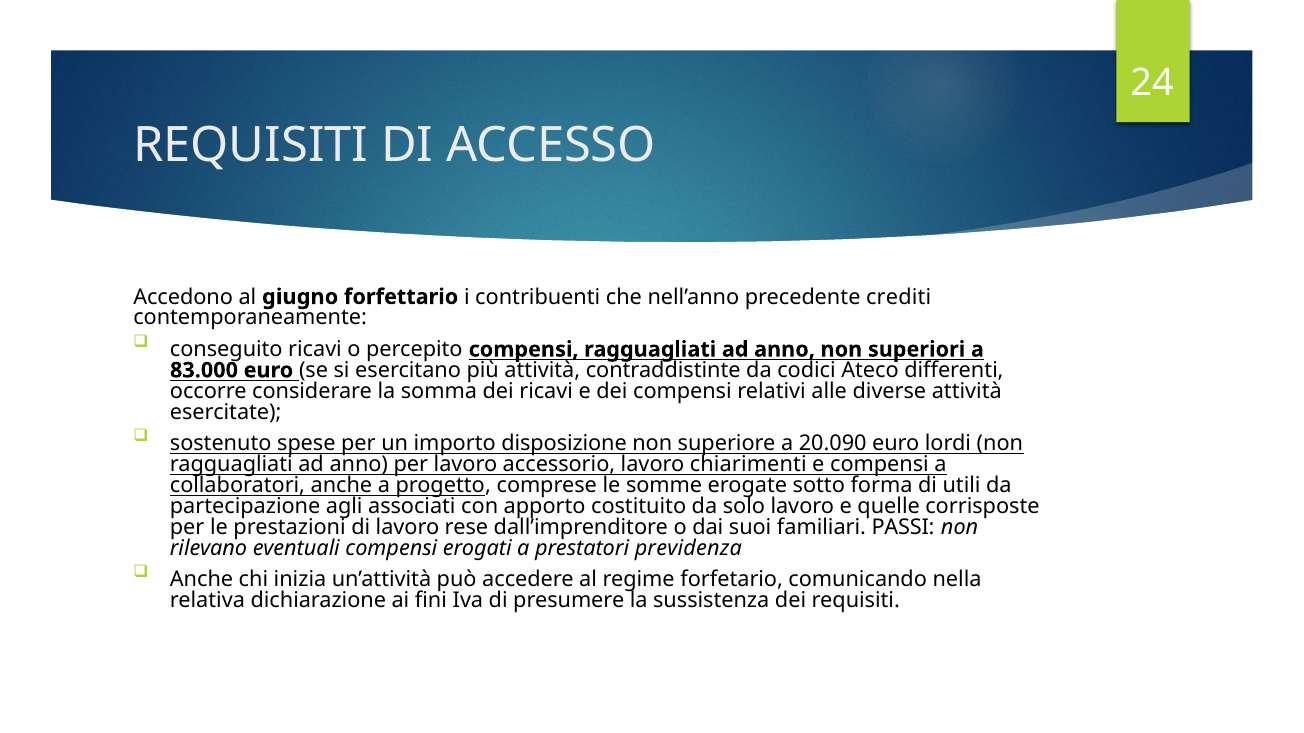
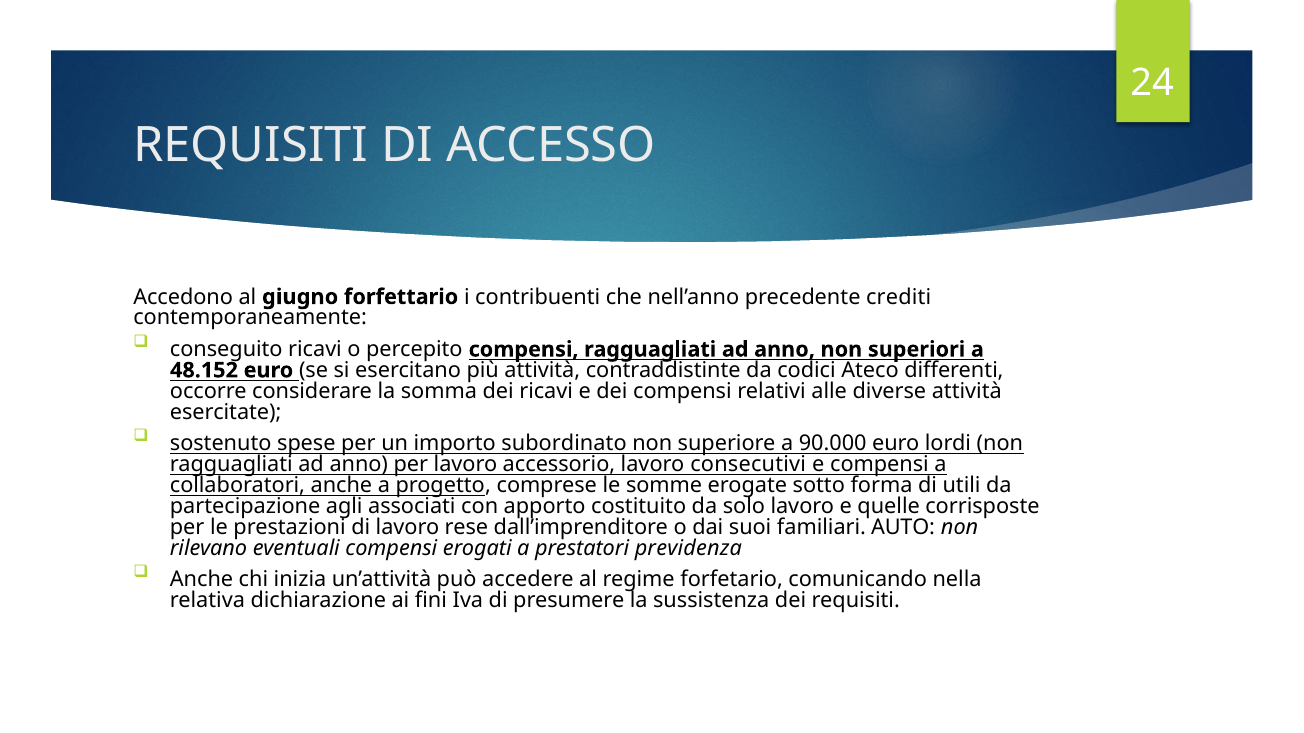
83.000: 83.000 -> 48.152
disposizione: disposizione -> subordinato
20.090: 20.090 -> 90.000
chiarimenti: chiarimenti -> consecutivi
PASSI: PASSI -> AUTO
